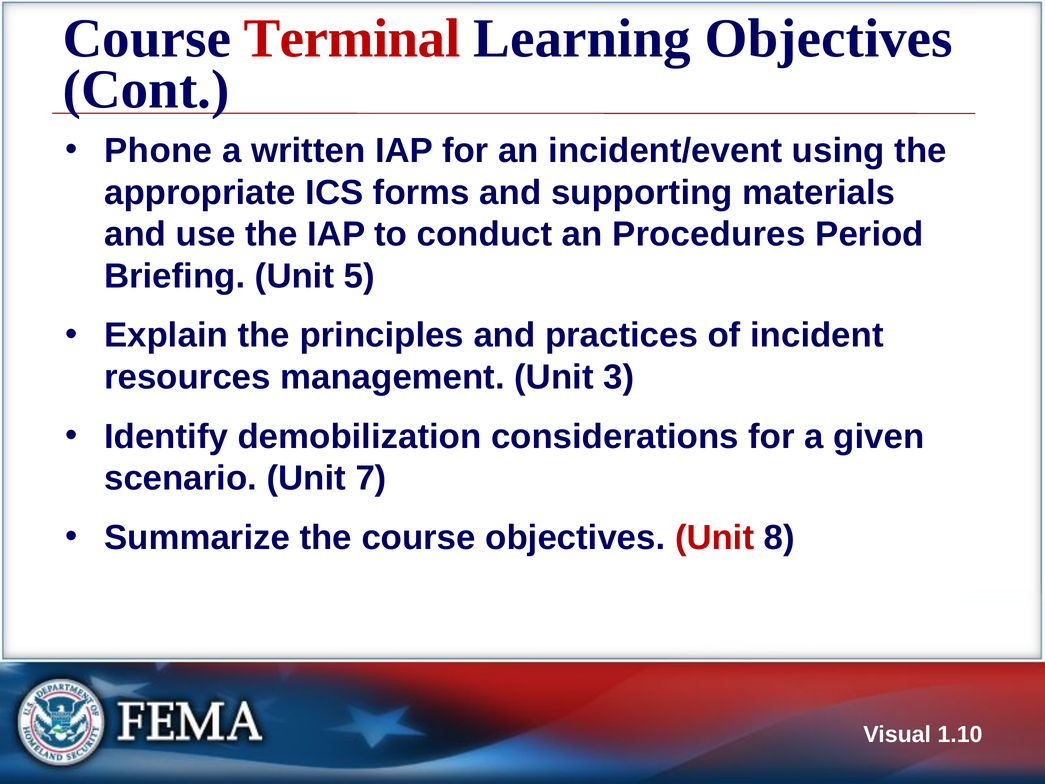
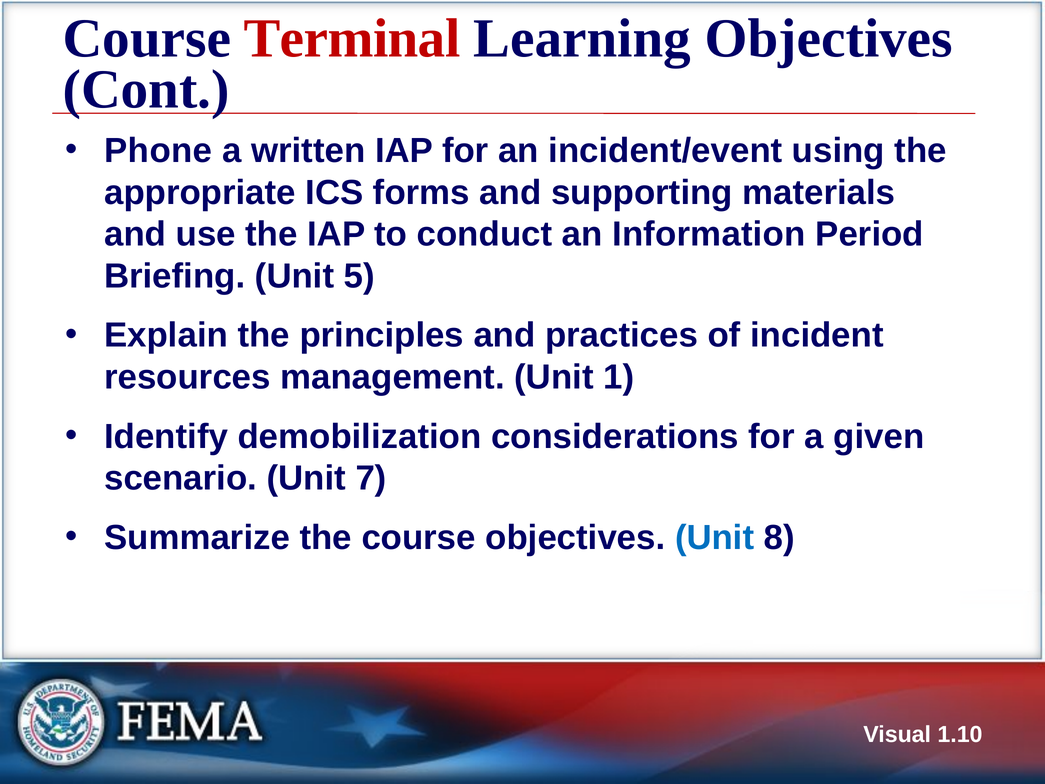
Procedures: Procedures -> Information
3: 3 -> 1
Unit at (715, 537) colour: red -> blue
